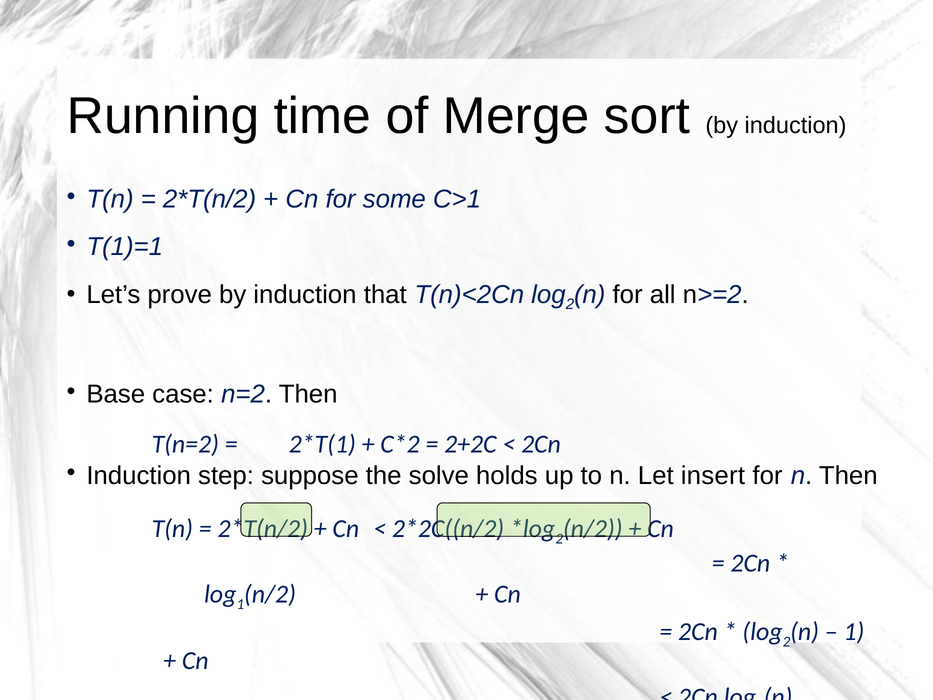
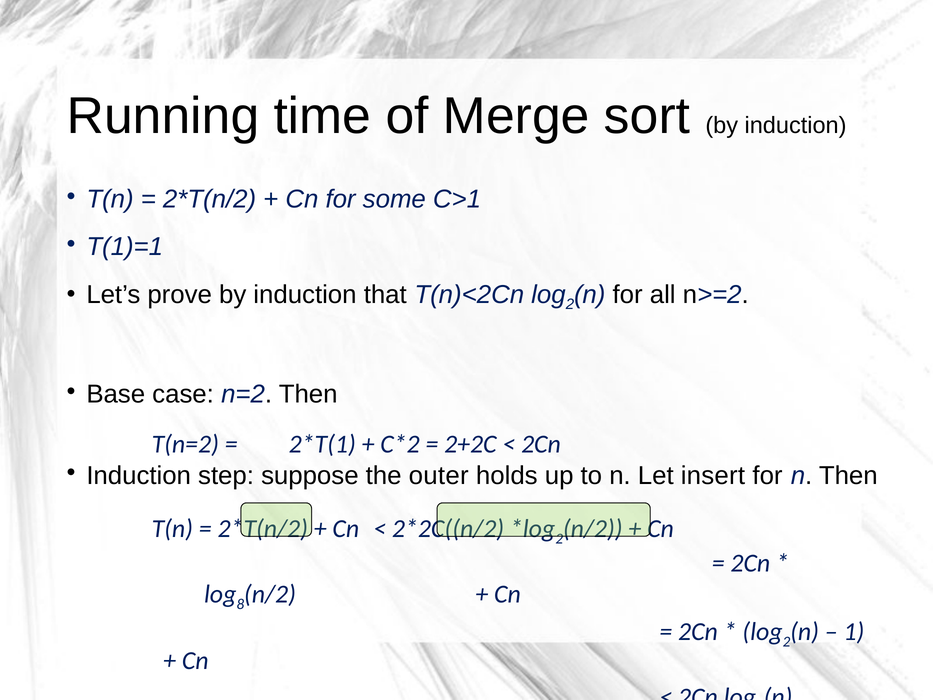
solve: solve -> outer
1 at (240, 604): 1 -> 8
